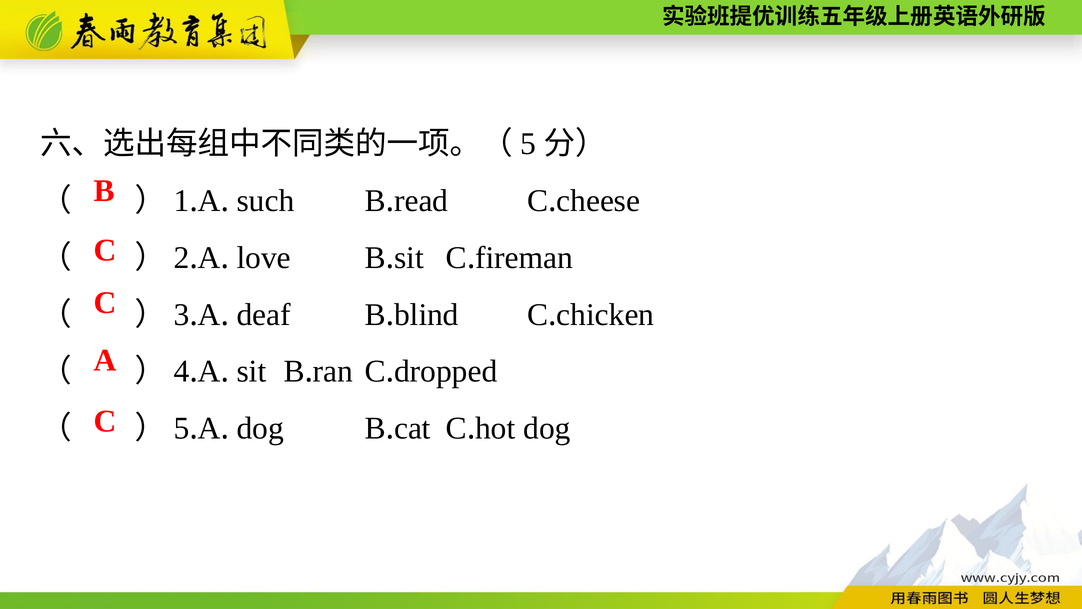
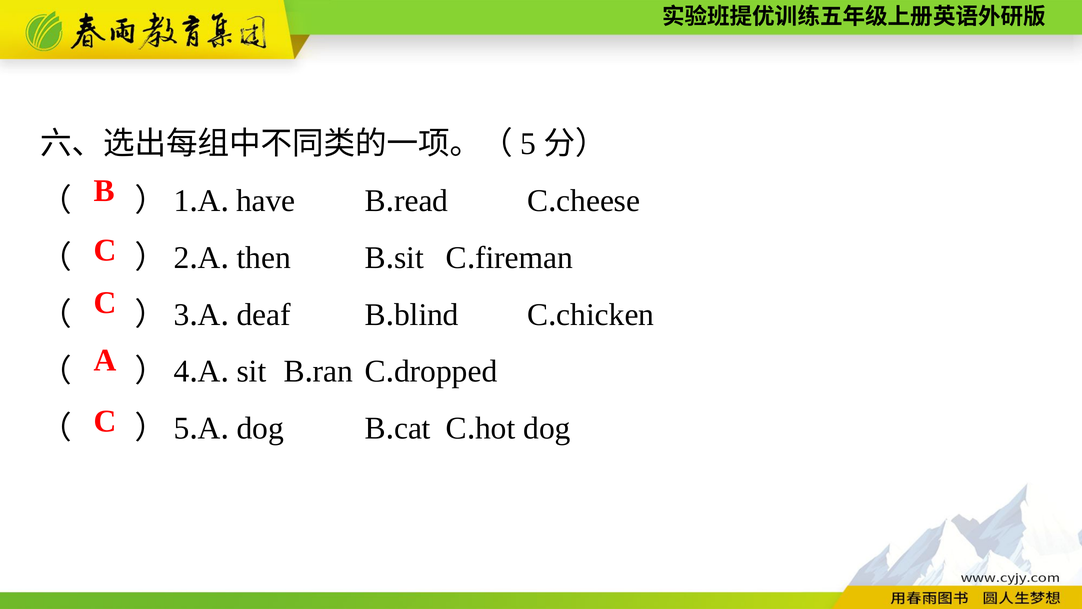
such: such -> have
love: love -> then
